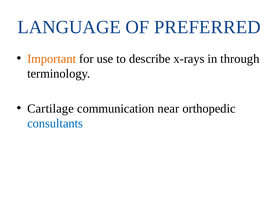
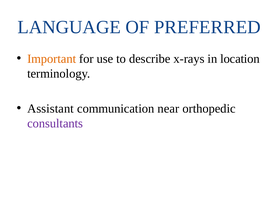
through: through -> location
Cartilage: Cartilage -> Assistant
consultants colour: blue -> purple
